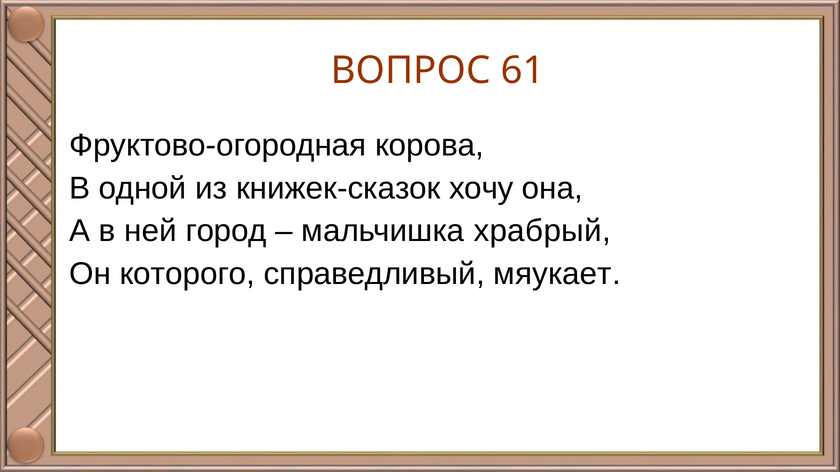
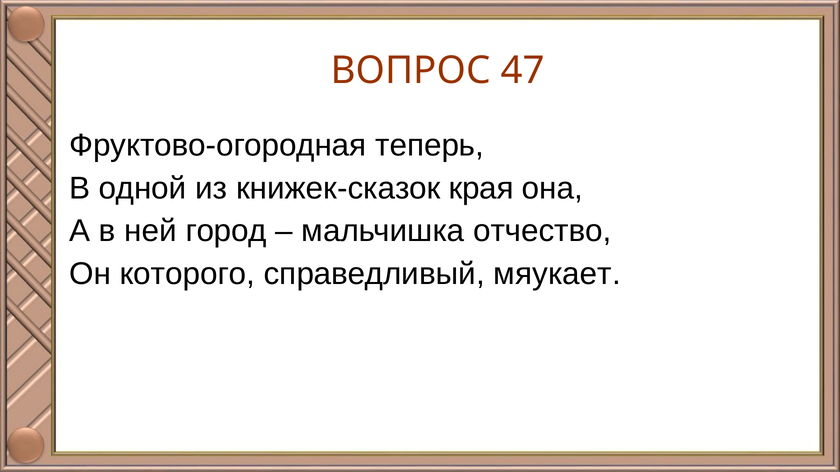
61: 61 -> 47
корова: корова -> теперь
хочу: хочу -> края
храбрый: храбрый -> отчество
